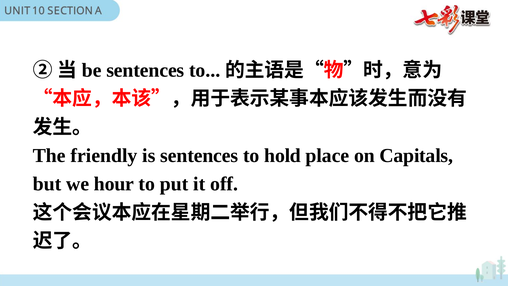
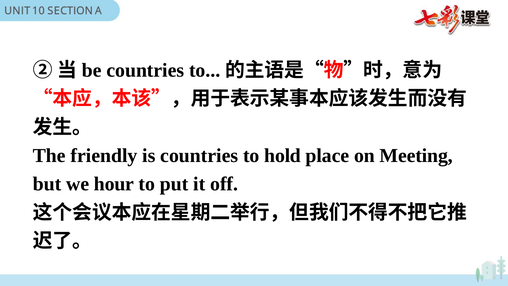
sentences at (145, 70): sentences -> countries
is sentences: sentences -> countries
Capitals: Capitals -> Meeting
